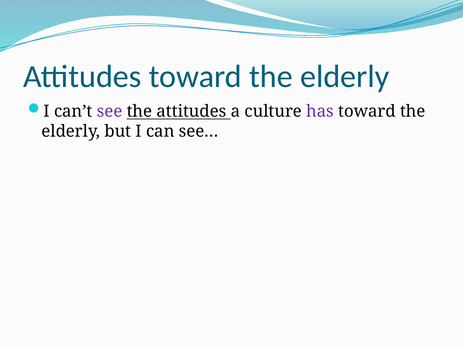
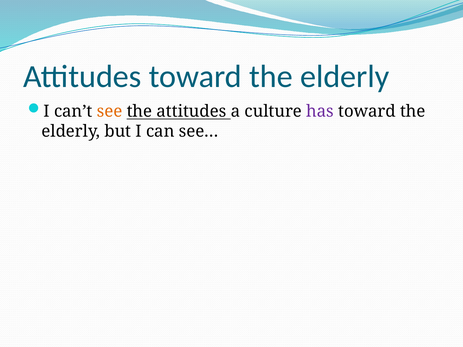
see colour: purple -> orange
